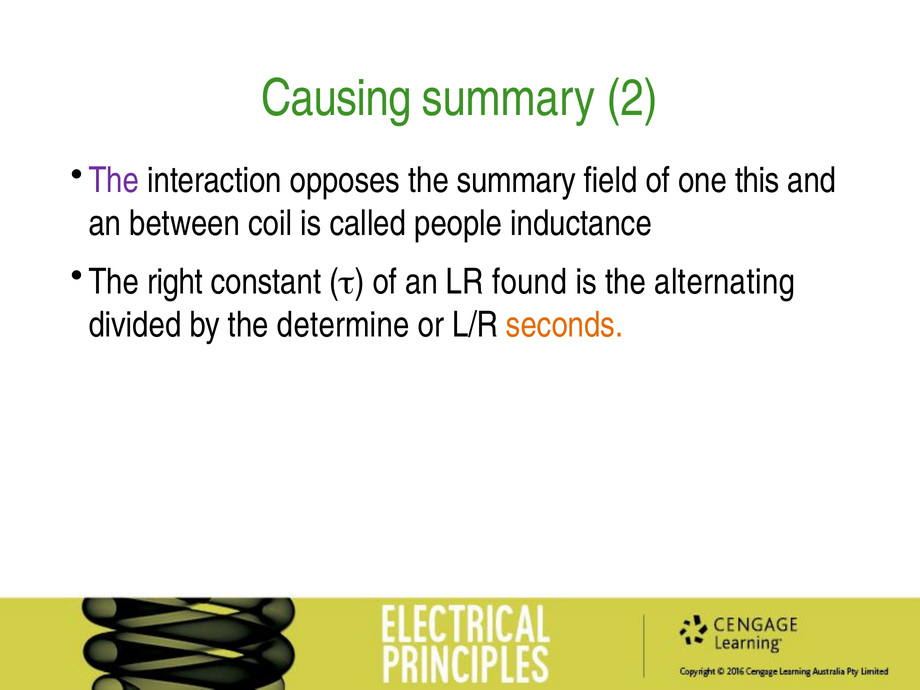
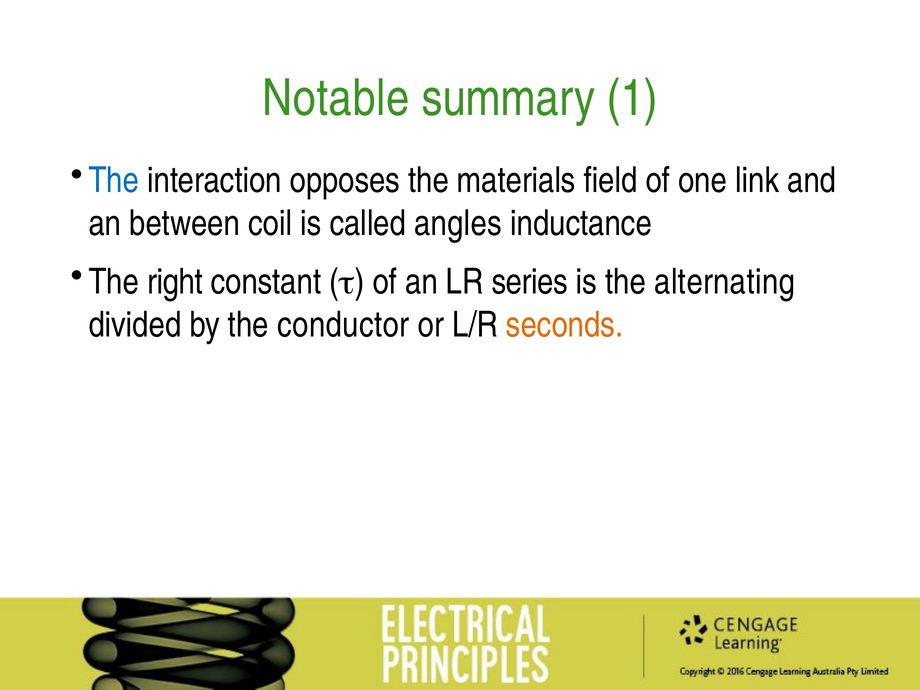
Causing: Causing -> Notable
2: 2 -> 1
The at (114, 181) colour: purple -> blue
the summary: summary -> materials
this: this -> link
people: people -> angles
found: found -> series
determine: determine -> conductor
